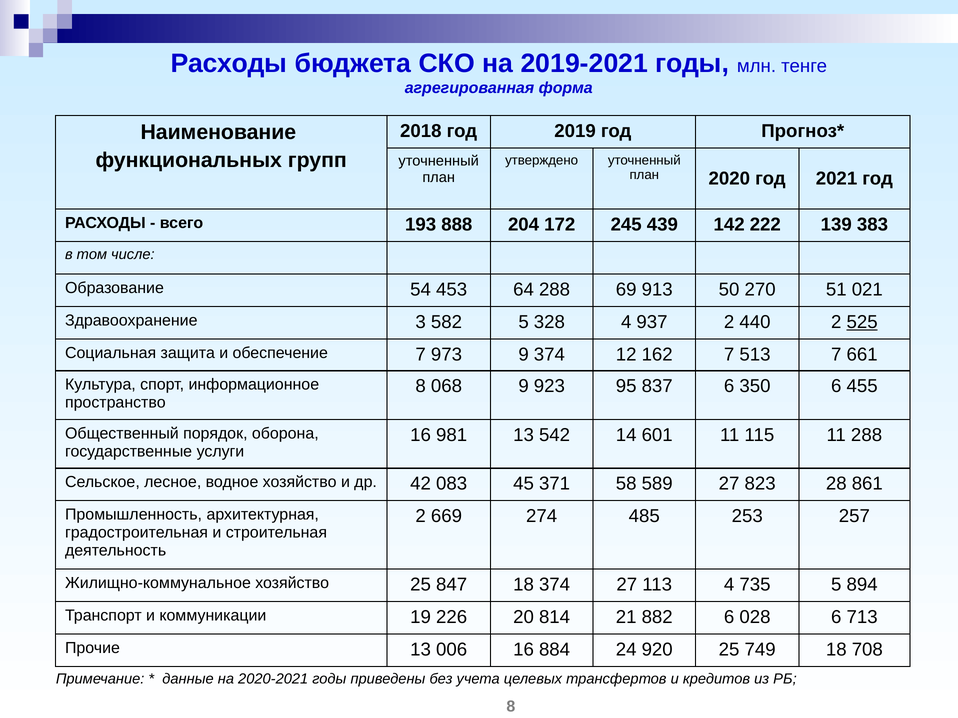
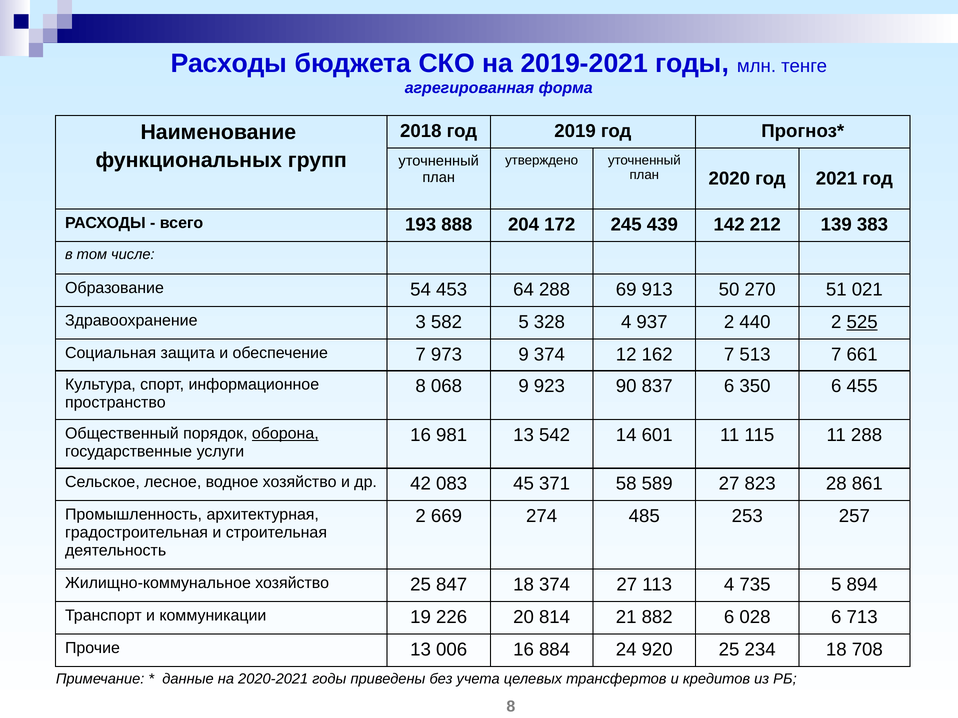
222: 222 -> 212
95: 95 -> 90
оборона underline: none -> present
749: 749 -> 234
